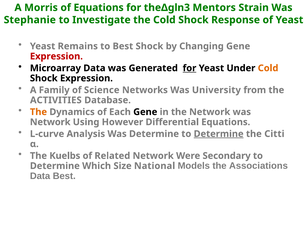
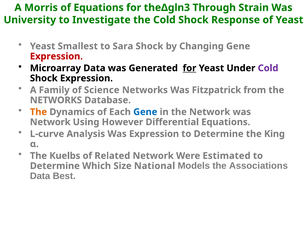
Mentors: Mentors -> Through
Stephanie: Stephanie -> University
Remains: Remains -> Smallest
to Best: Best -> Sara
Cold at (268, 68) colour: orange -> purple
University: University -> Fitzpatrick
ACTIVITIES at (56, 100): ACTIVITIES -> NETWORKS
Gene at (145, 112) colour: black -> blue
Was Determine: Determine -> Expression
Determine at (219, 134) underline: present -> none
Citti: Citti -> King
Secondary: Secondary -> Estimated
